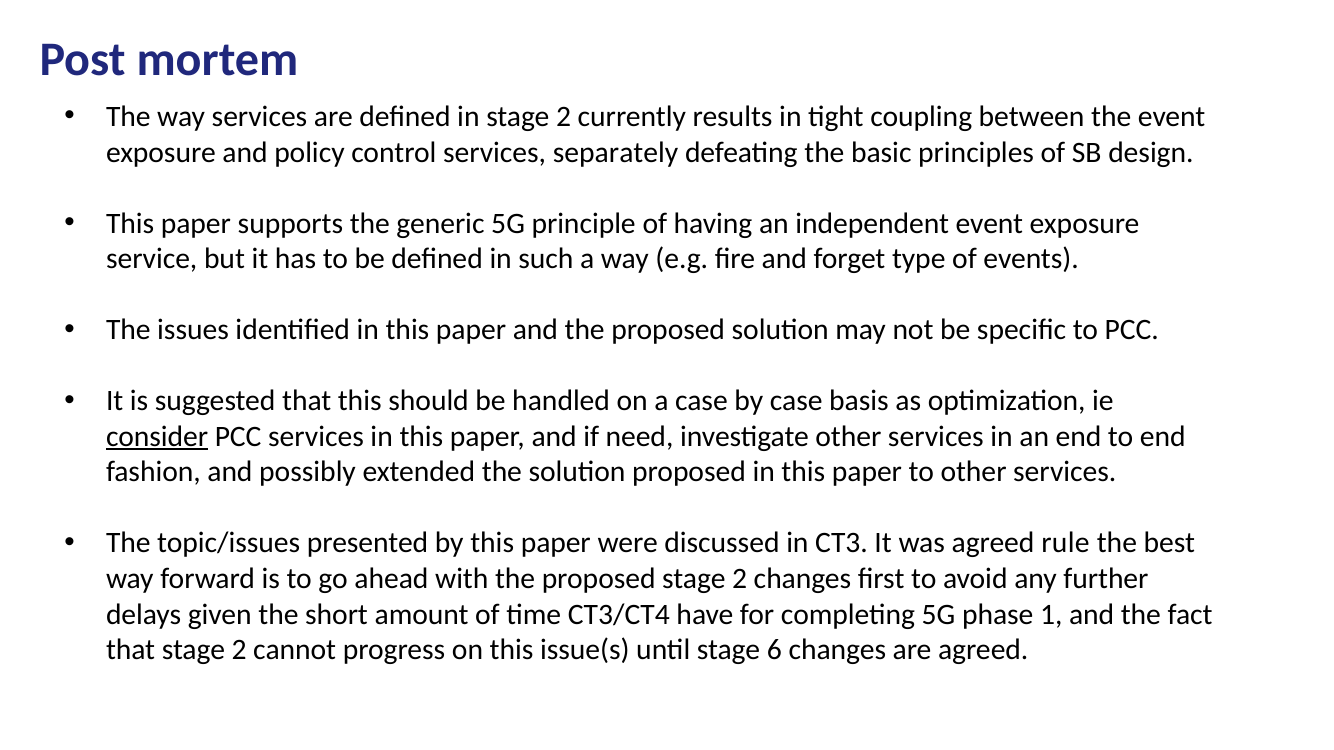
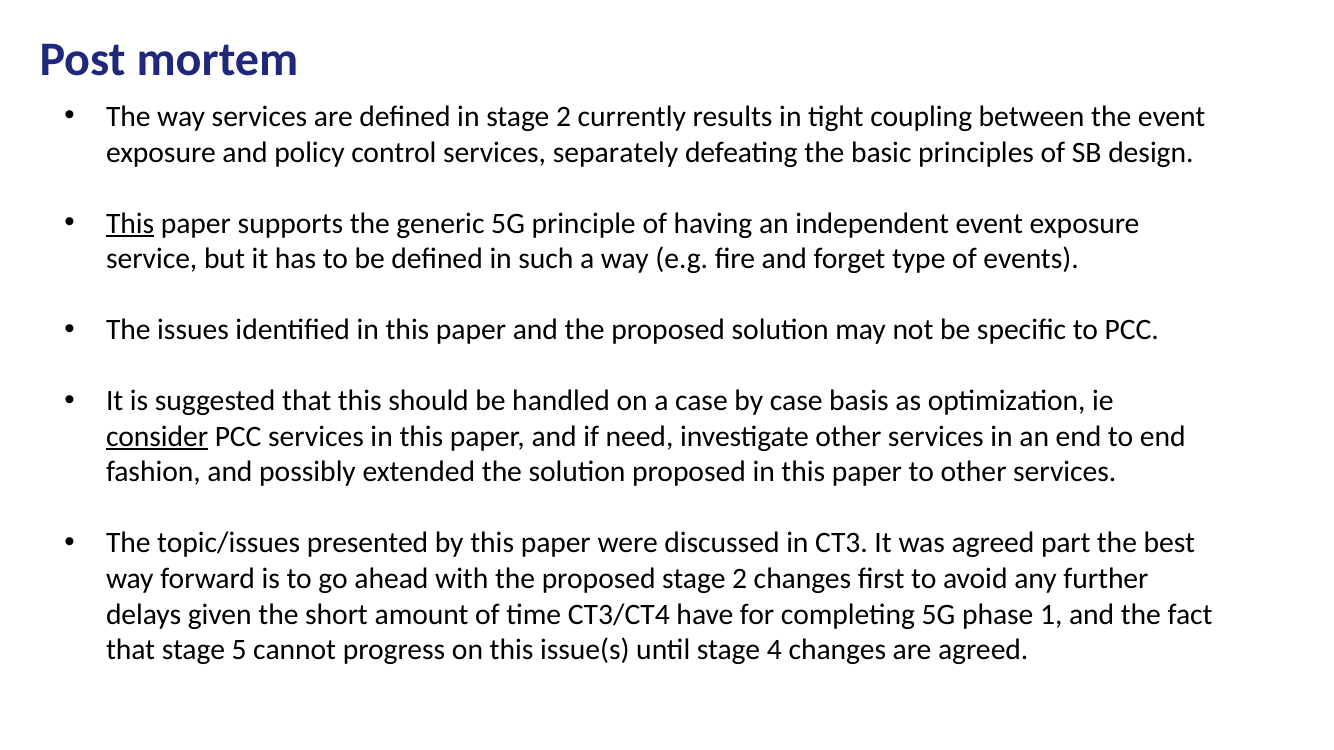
This at (130, 224) underline: none -> present
rule: rule -> part
that stage 2: 2 -> 5
6: 6 -> 4
